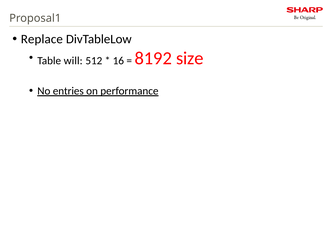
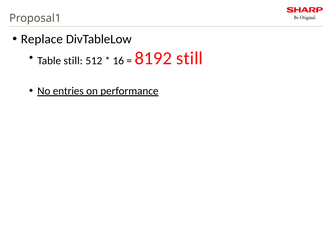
Table will: will -> still
8192 size: size -> still
